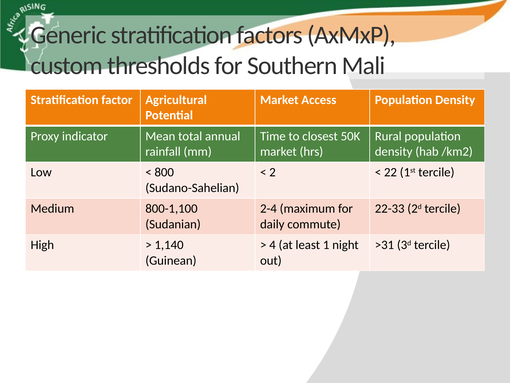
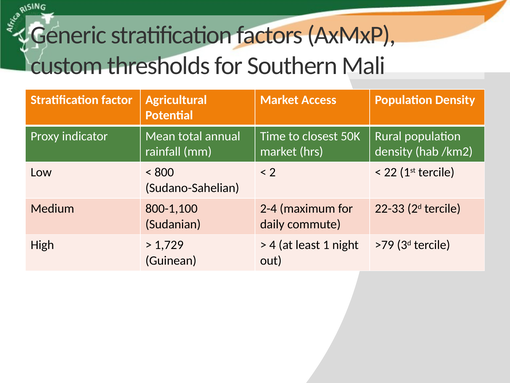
1,140: 1,140 -> 1,729
>31: >31 -> >79
